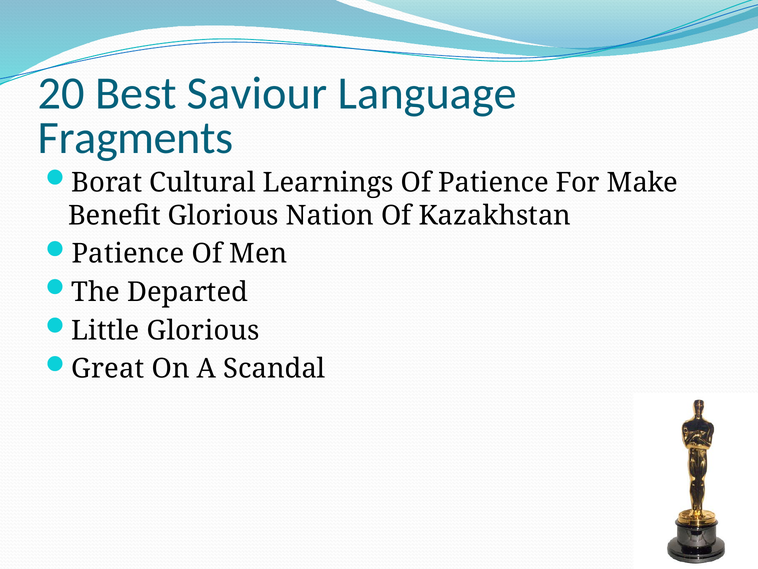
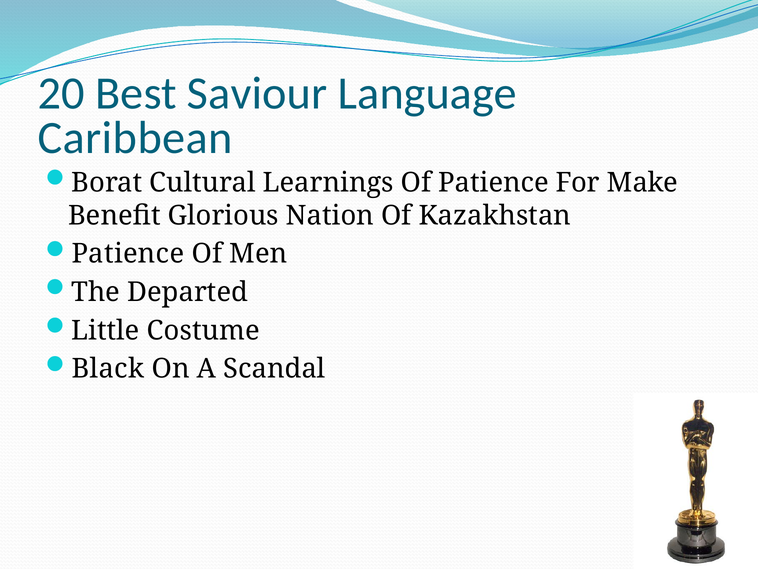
Fragments: Fragments -> Caribbean
Little Glorious: Glorious -> Costume
Great: Great -> Black
